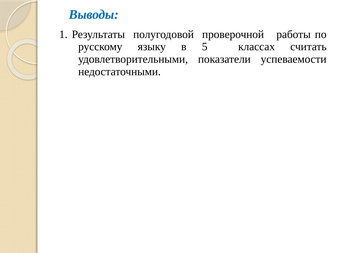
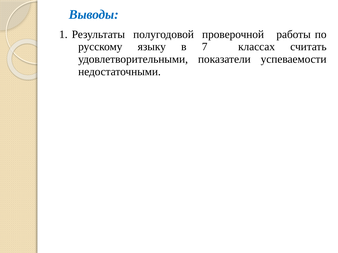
5: 5 -> 7
